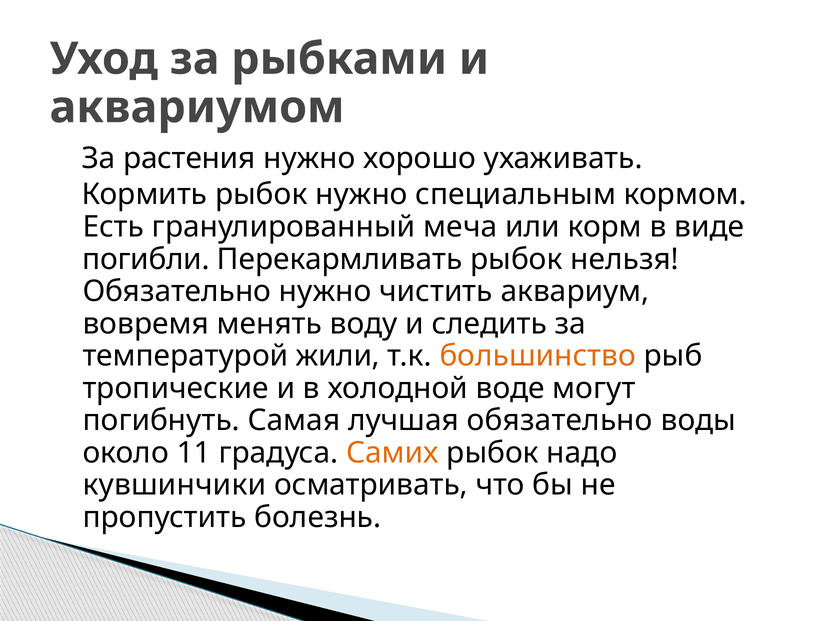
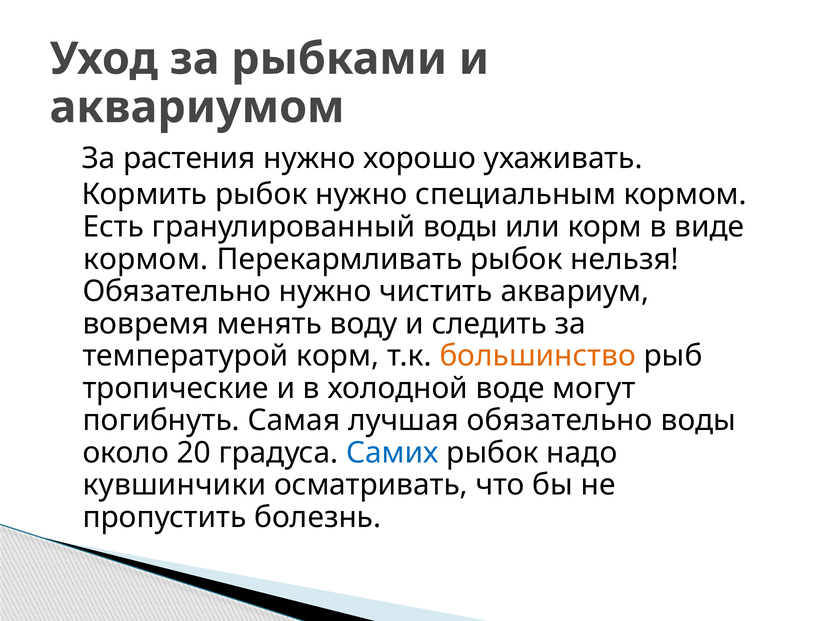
гранулированный меча: меча -> воды
погибли at (146, 259): погибли -> кормом
температурой жили: жили -> корм
11: 11 -> 20
Самих colour: orange -> blue
